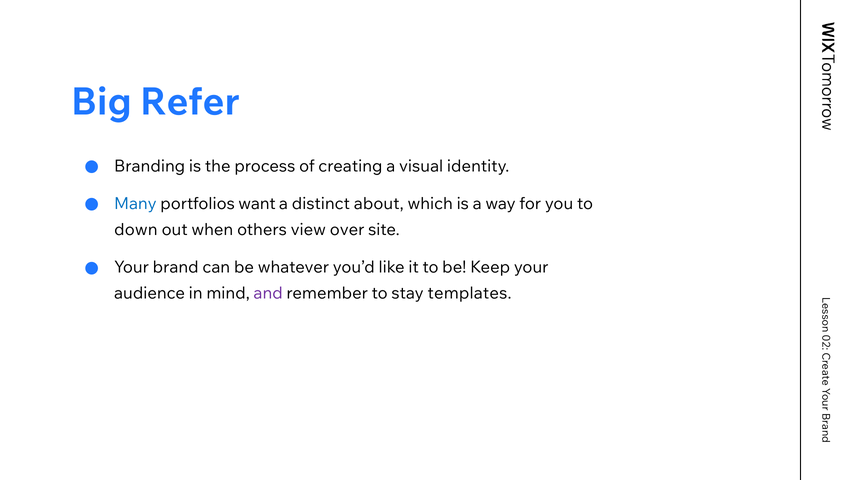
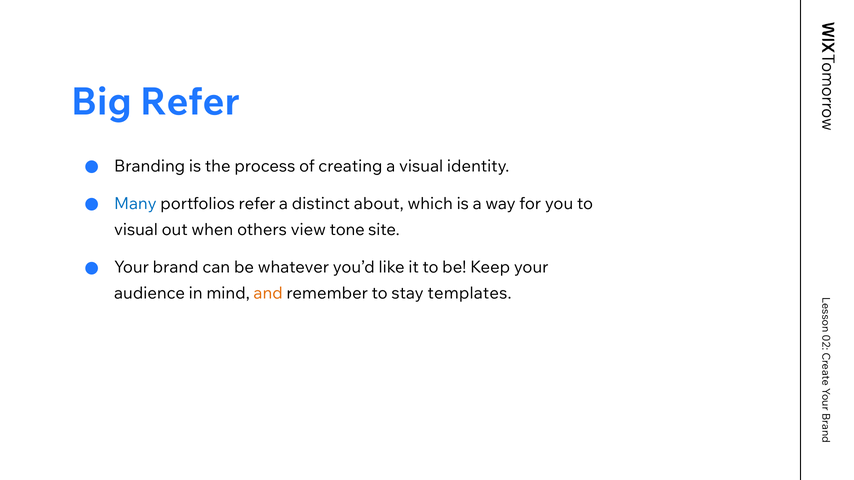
portfolios want: want -> refer
down at (136, 230): down -> visual
over: over -> tone
and colour: purple -> orange
